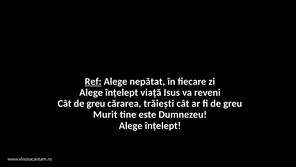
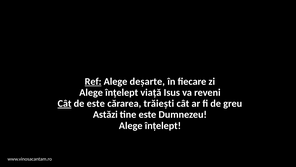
nepătat: nepătat -> deșarte
Cât at (65, 103) underline: none -> present
greu at (96, 103): greu -> este
Murit: Murit -> Astăzi
